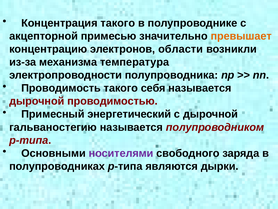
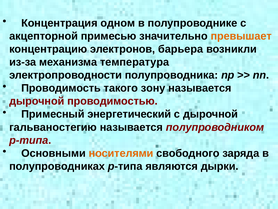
Концентрация такого: такого -> одном
области: области -> барьера
себя: себя -> зону
носителями colour: purple -> orange
